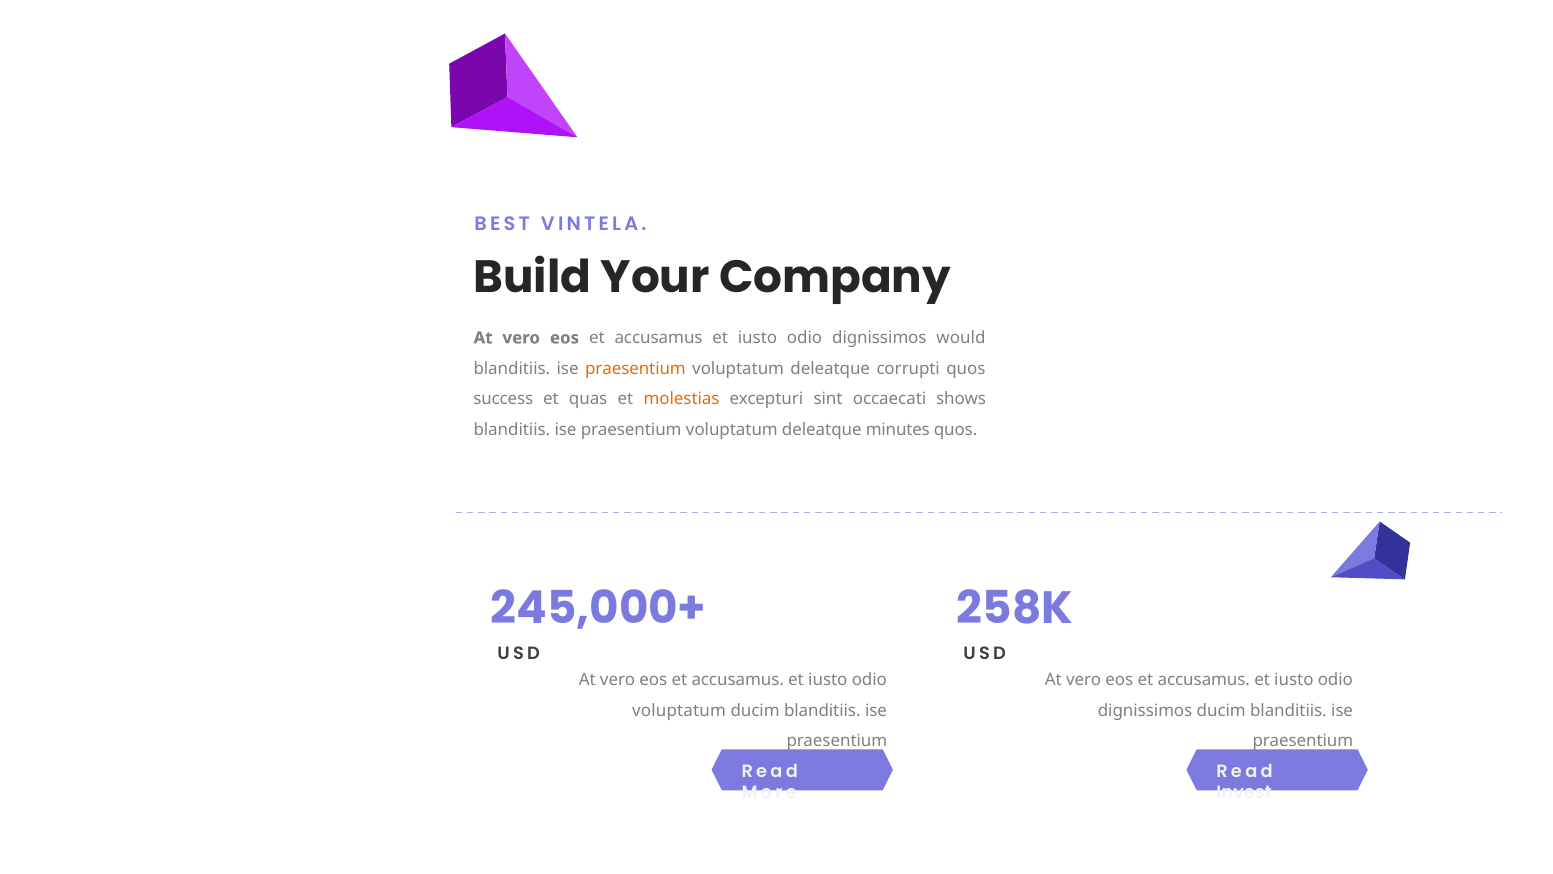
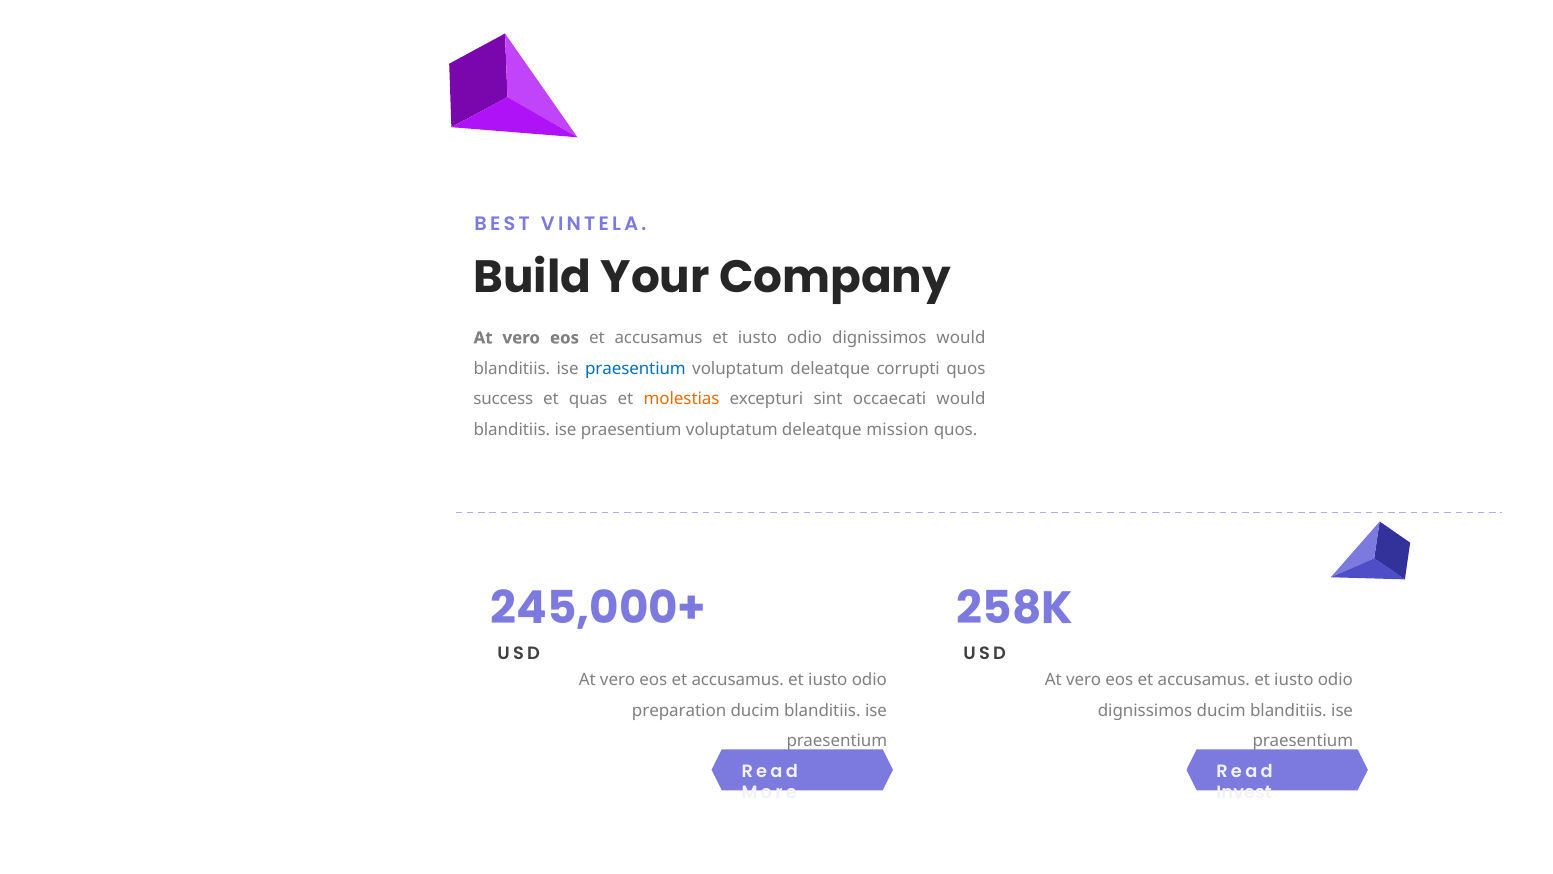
praesentium at (635, 368) colour: orange -> blue
occaecati shows: shows -> would
minutes: minutes -> mission
voluptatum at (679, 710): voluptatum -> preparation
